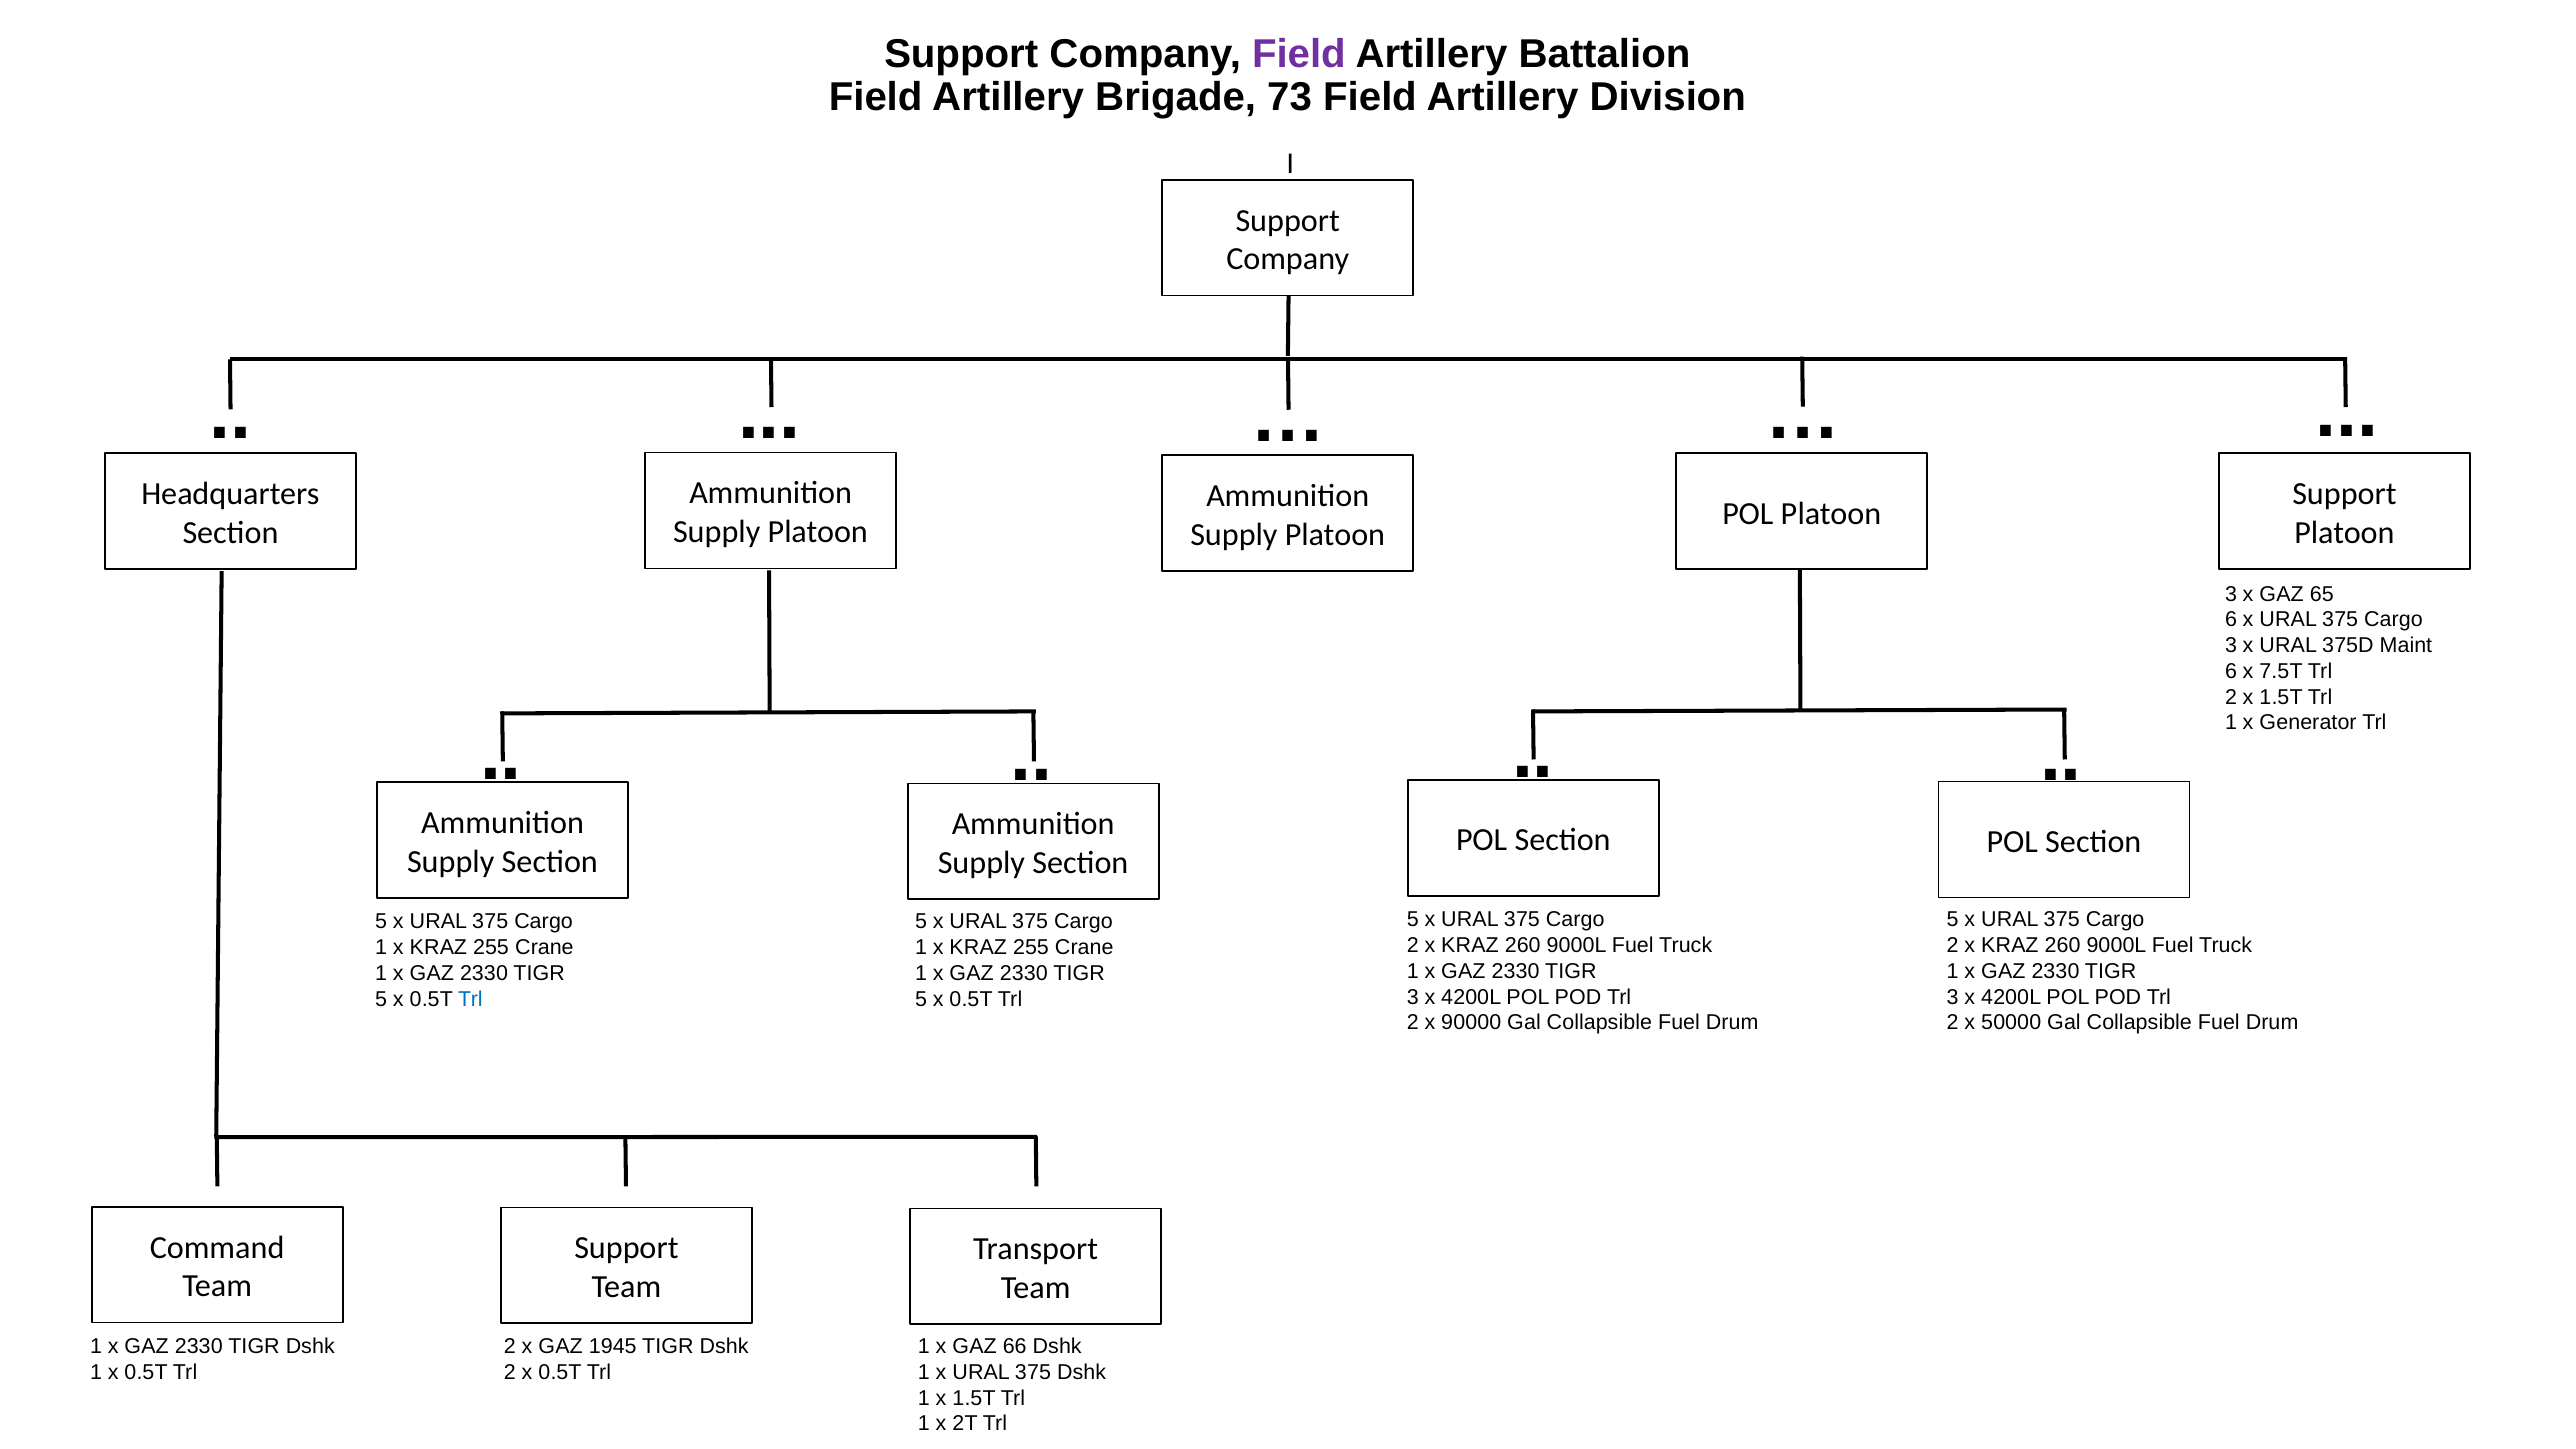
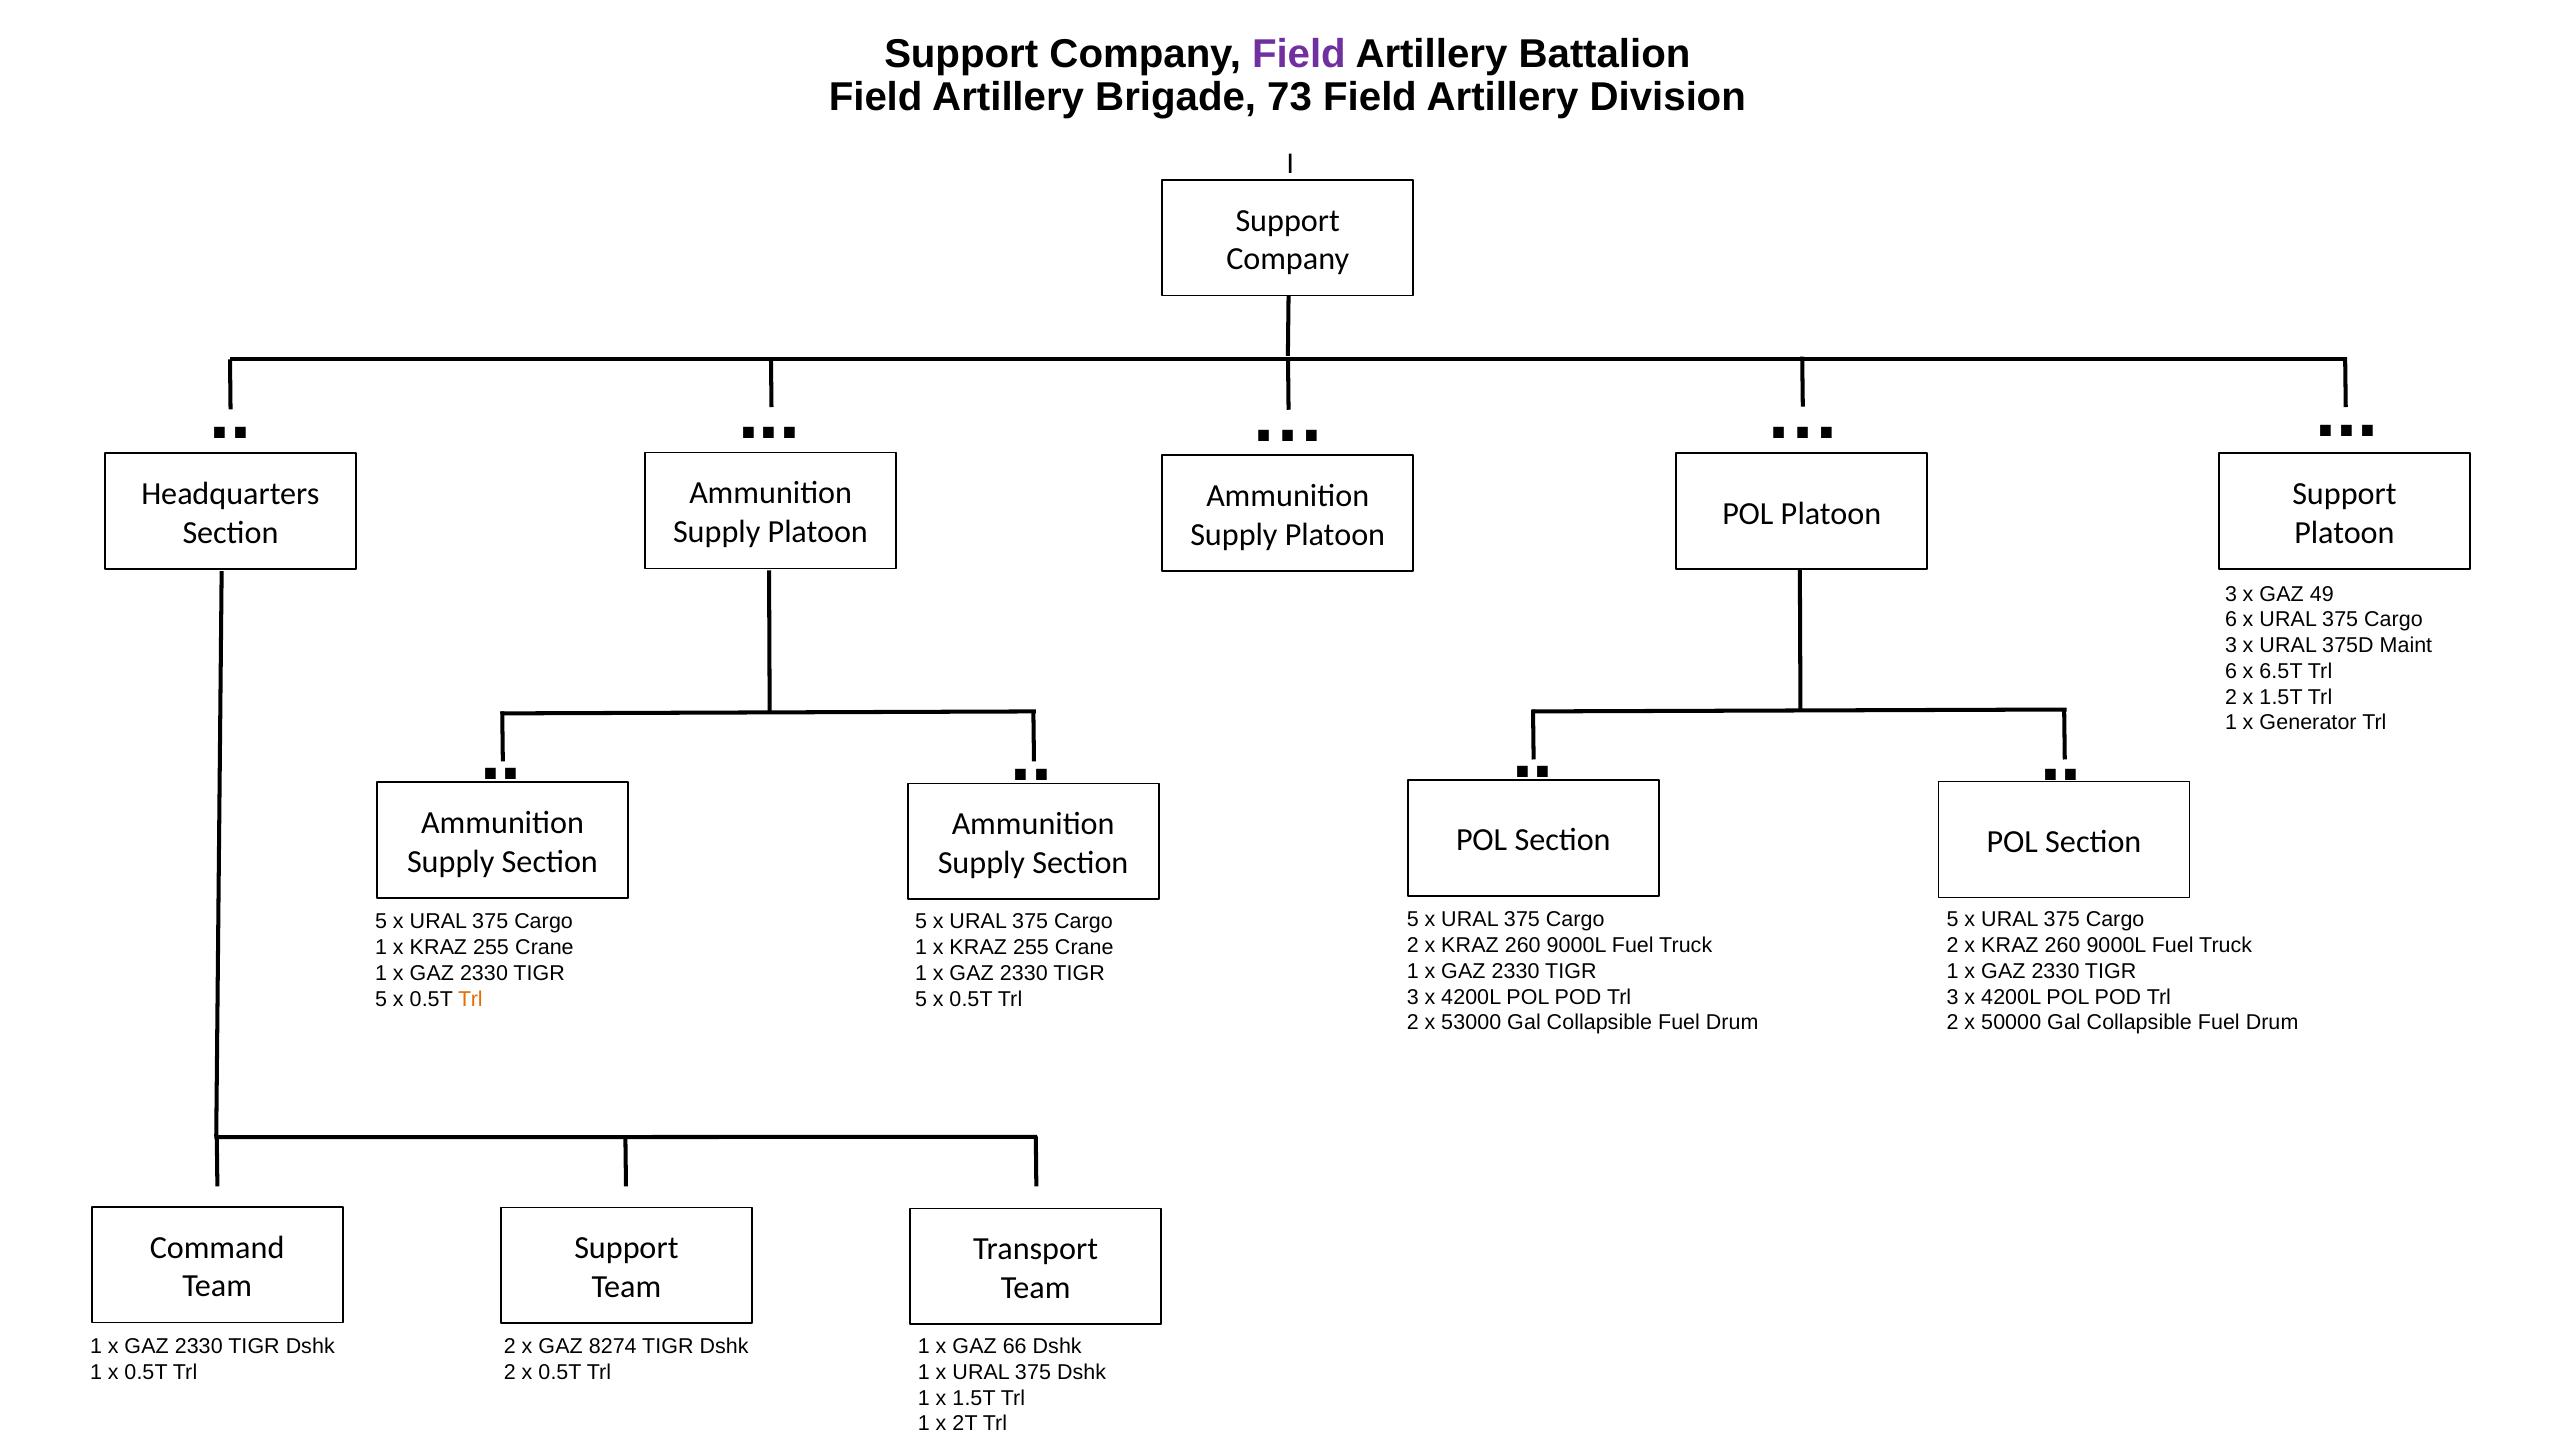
65: 65 -> 49
7.5T: 7.5T -> 6.5T
Trl at (470, 999) colour: blue -> orange
90000: 90000 -> 53000
1945: 1945 -> 8274
